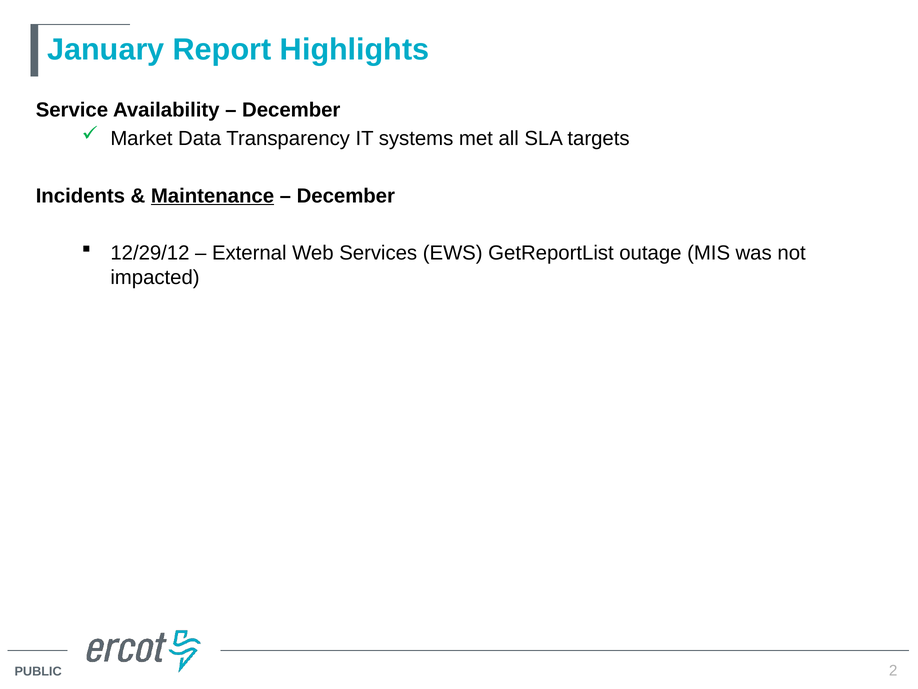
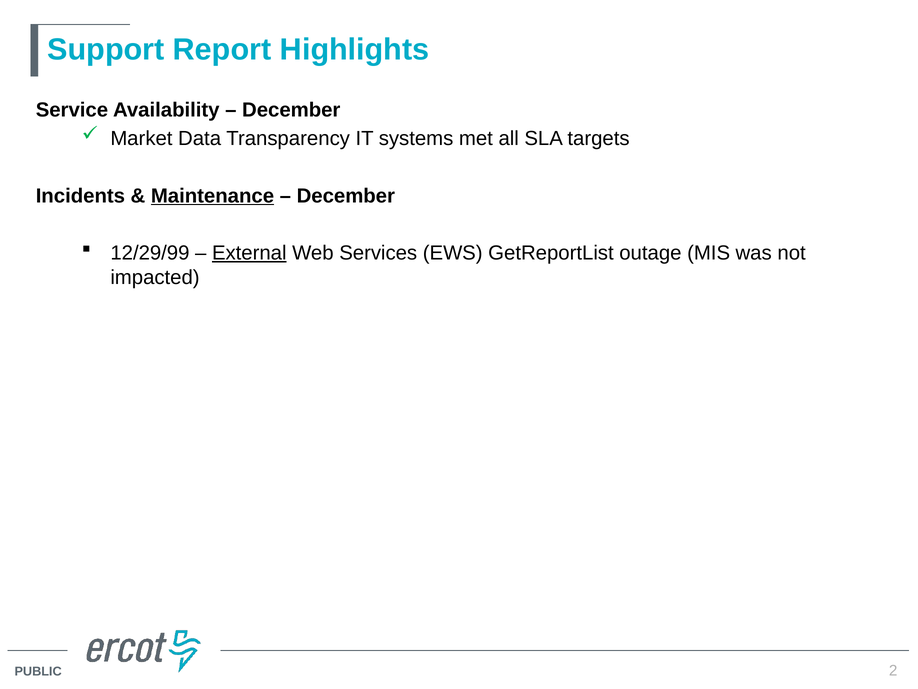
January: January -> Support
12/29/12: 12/29/12 -> 12/29/99
External underline: none -> present
